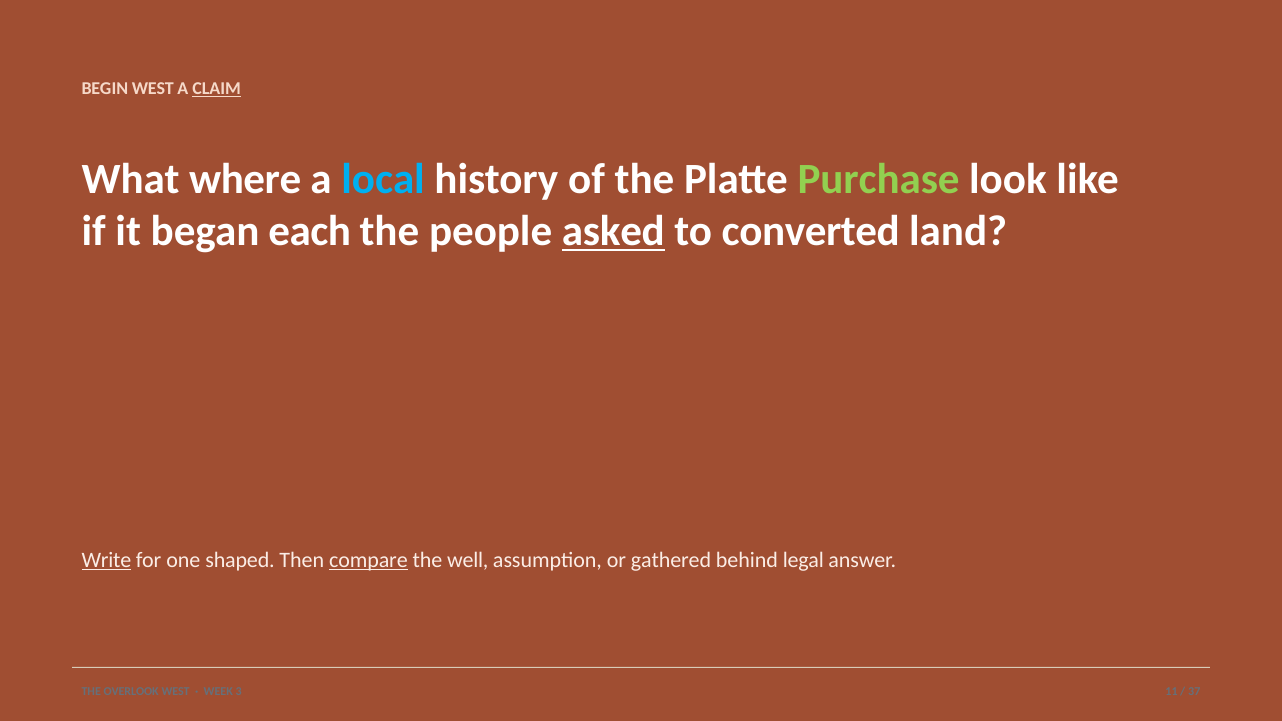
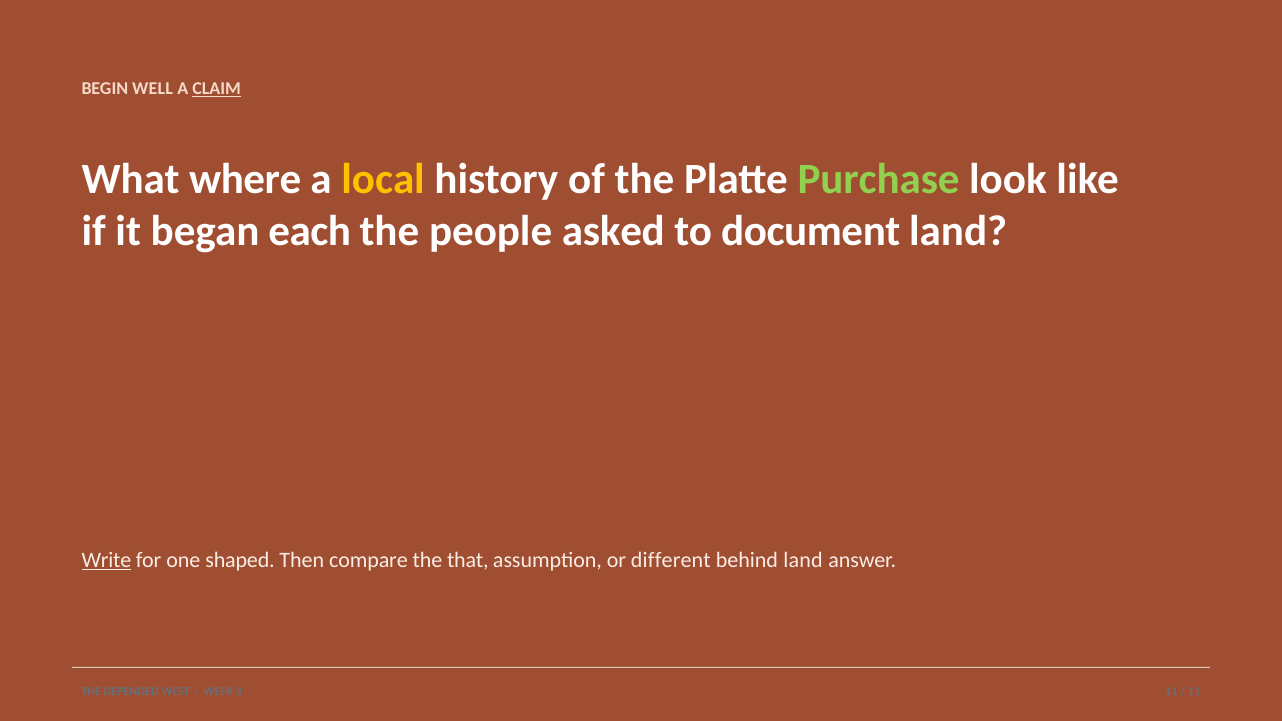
BEGIN WEST: WEST -> WELL
local colour: light blue -> yellow
asked underline: present -> none
converted: converted -> document
compare underline: present -> none
well: well -> that
gathered: gathered -> different
behind legal: legal -> land
OVERLOOK: OVERLOOK -> DEPENDED
37 at (1194, 692): 37 -> 11
